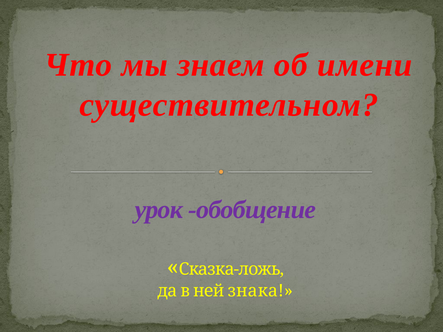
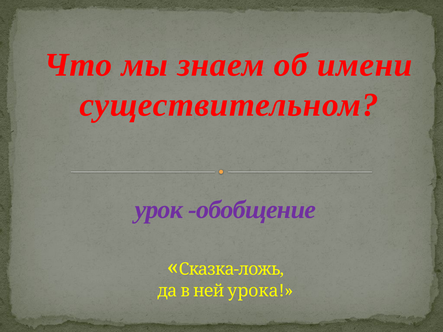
знака: знака -> урока
